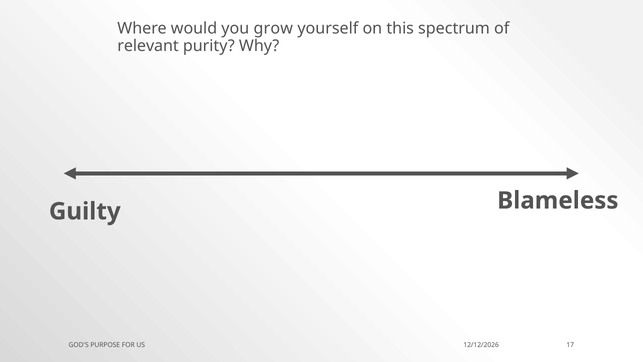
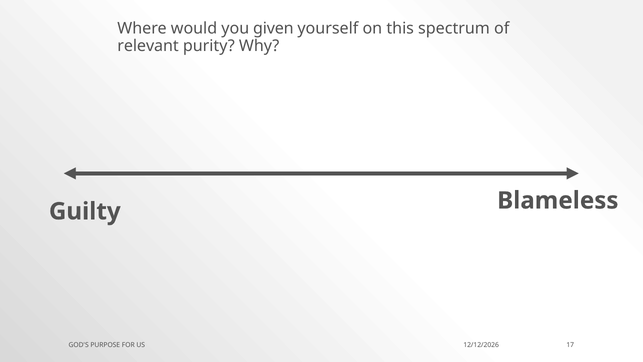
grow: grow -> given
